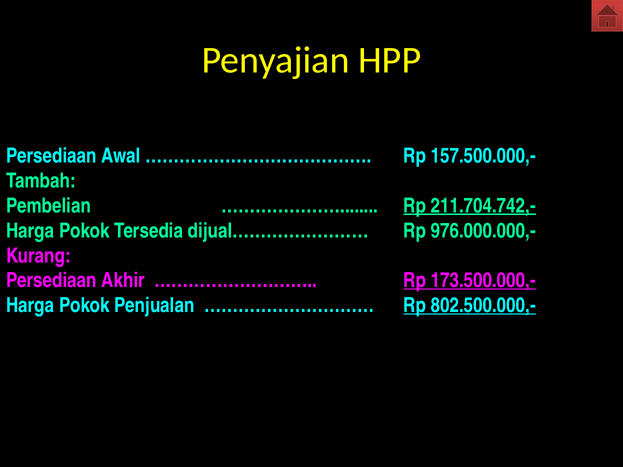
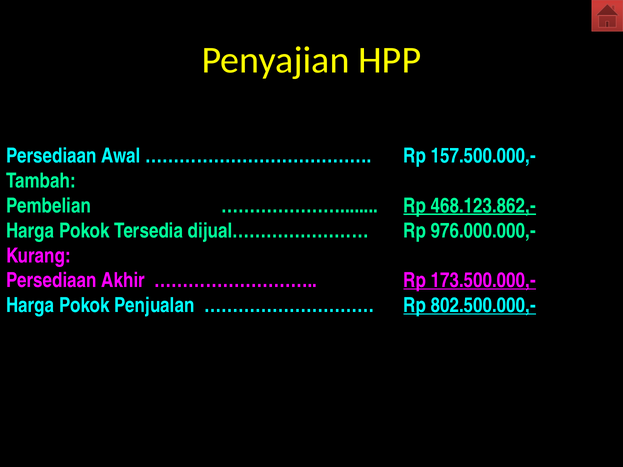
211.704.742,-: 211.704.742,- -> 468.123.862,-
